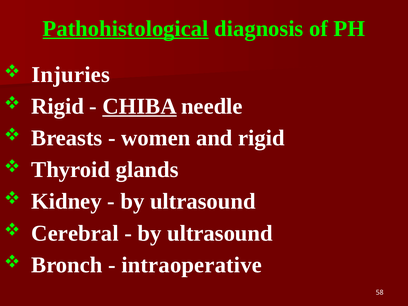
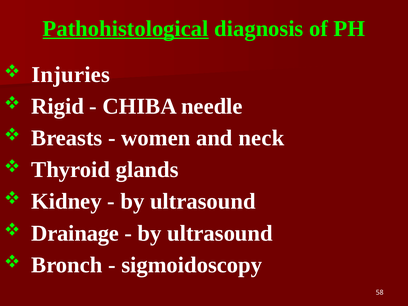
CHIBA underline: present -> none
and rigid: rigid -> neck
Cerebral: Cerebral -> Drainage
intraoperative: intraoperative -> sigmoidoscopy
